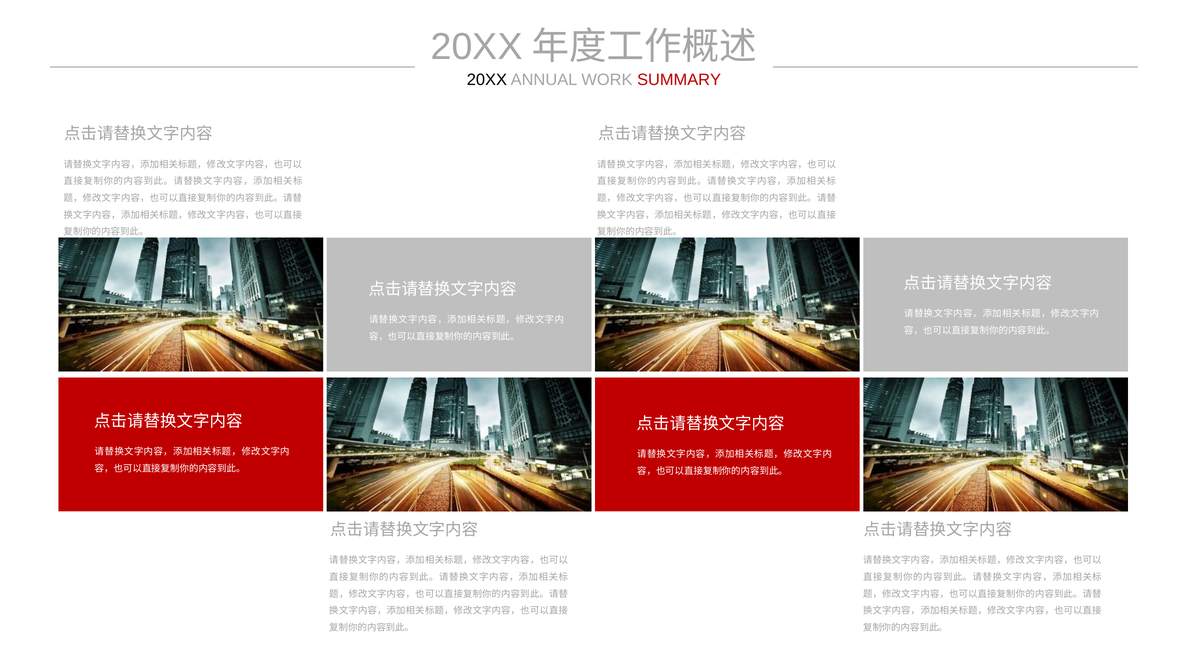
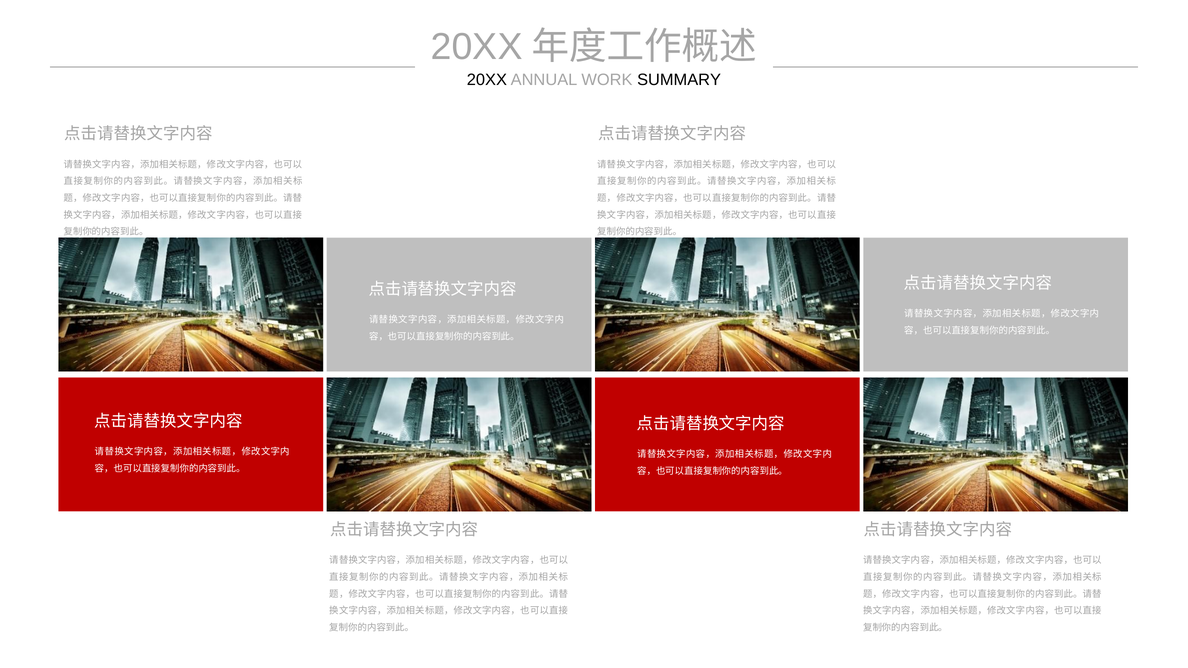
SUMMARY colour: red -> black
